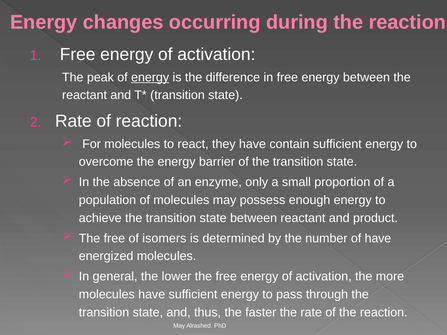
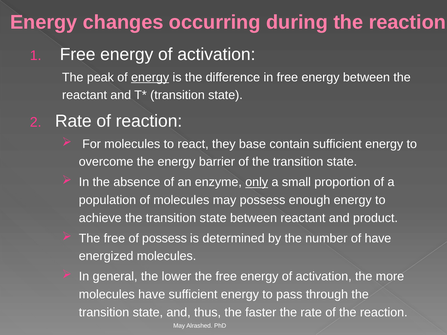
they have: have -> base
only underline: none -> present
of isomers: isomers -> possess
